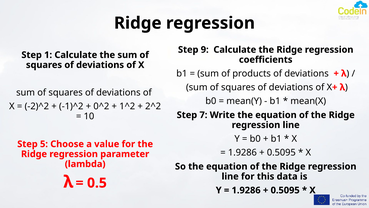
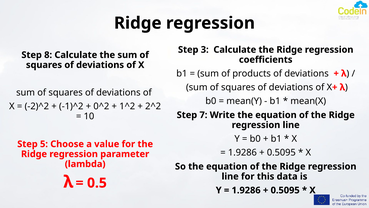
9: 9 -> 3
1: 1 -> 8
